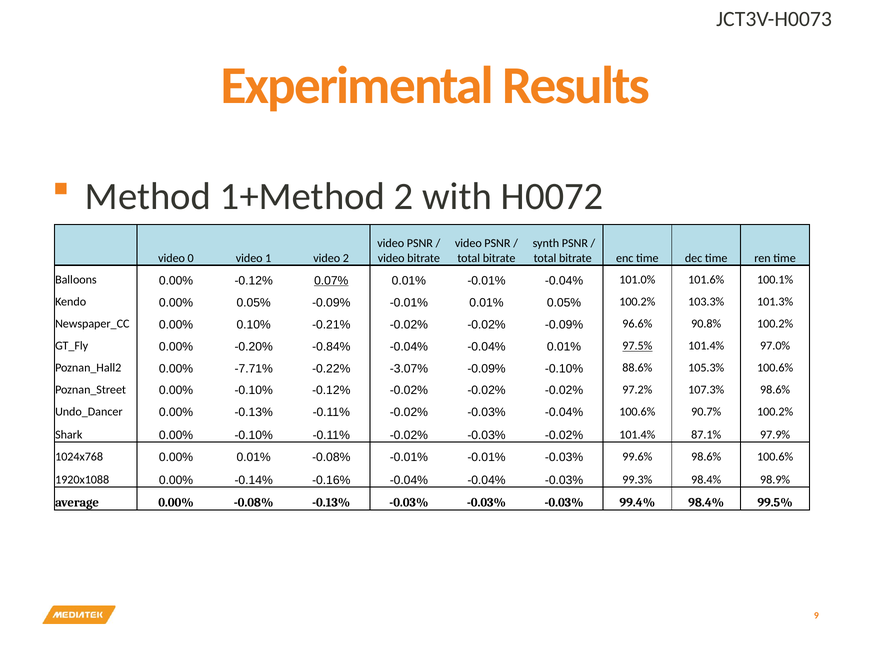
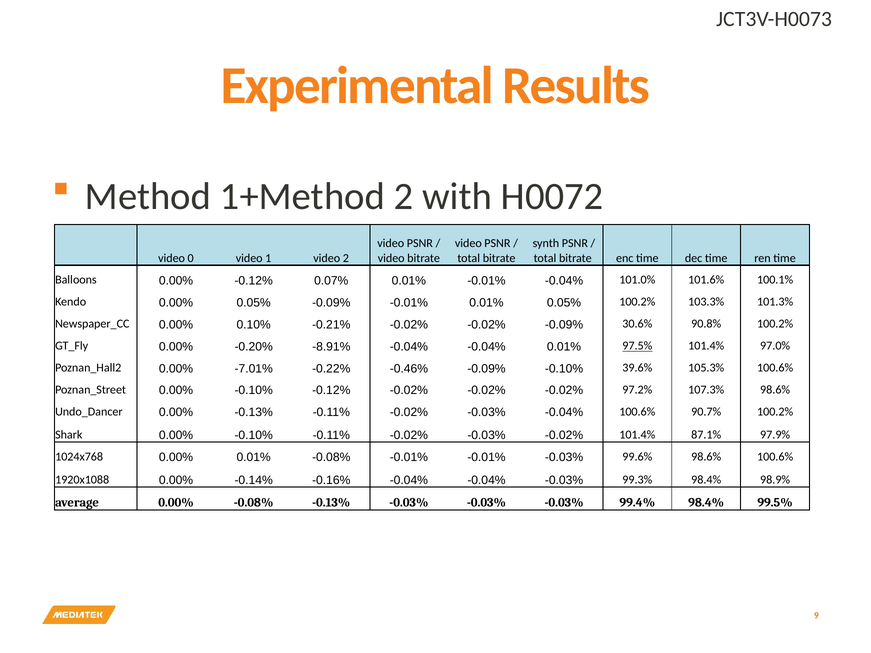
0.07% underline: present -> none
96.6%: 96.6% -> 30.6%
-0.84%: -0.84% -> -8.91%
-7.71%: -7.71% -> -7.01%
-3.07%: -3.07% -> -0.46%
88.6%: 88.6% -> 39.6%
